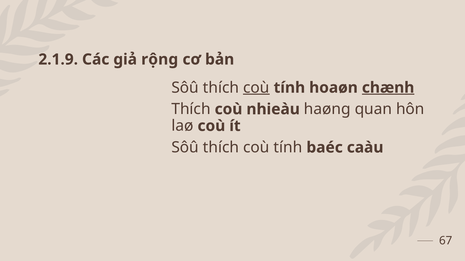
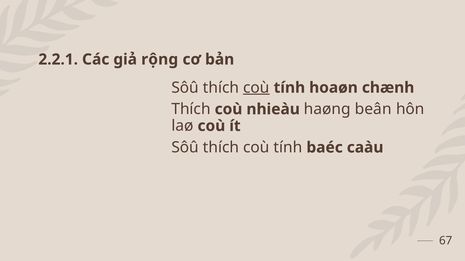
2.1.9: 2.1.9 -> 2.2.1
chænh underline: present -> none
quan: quan -> beân
